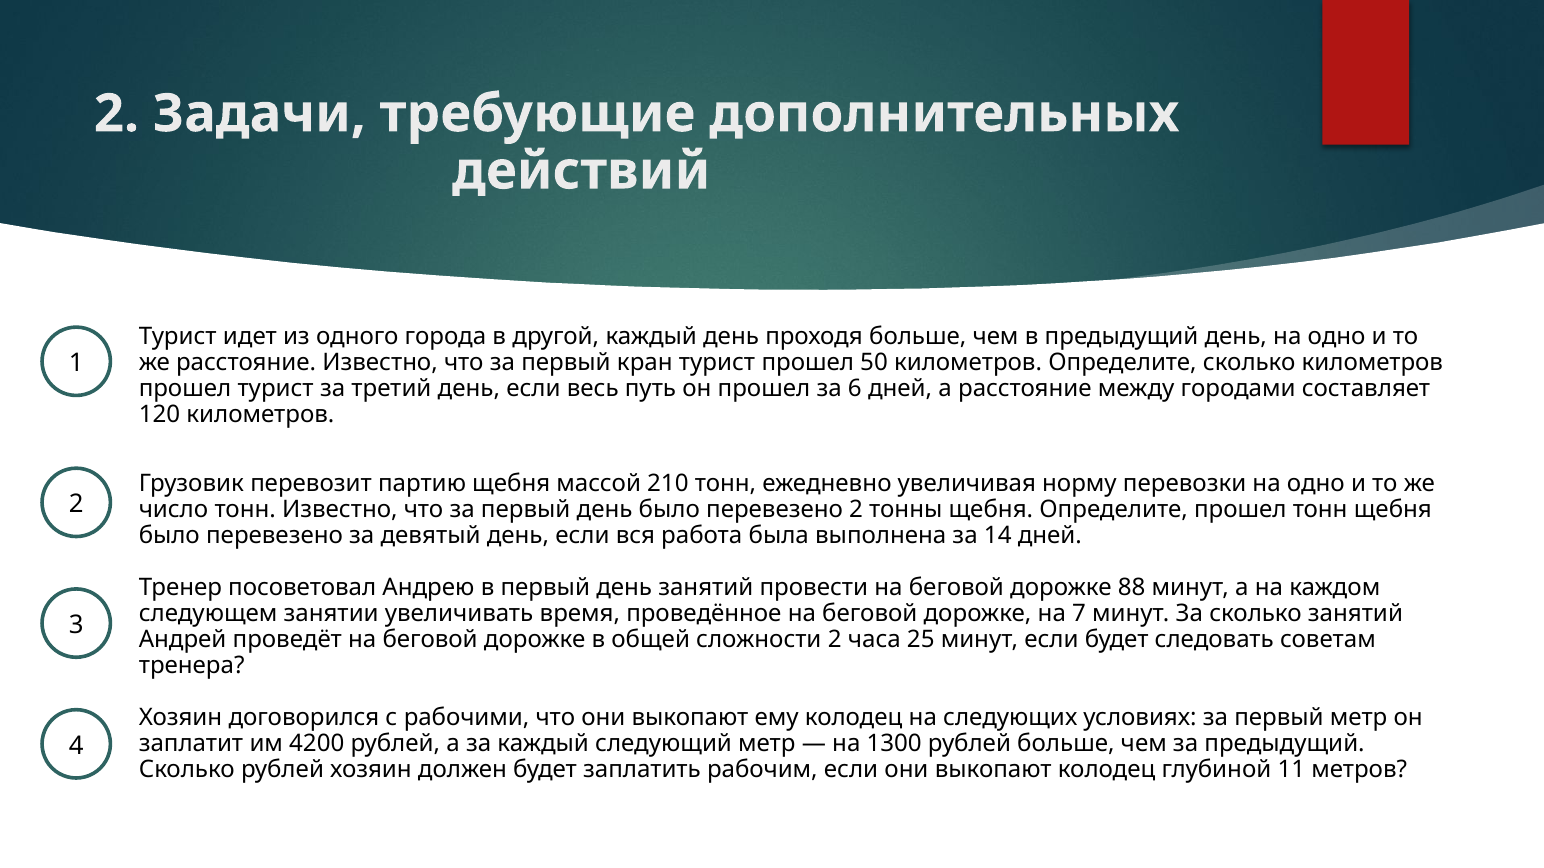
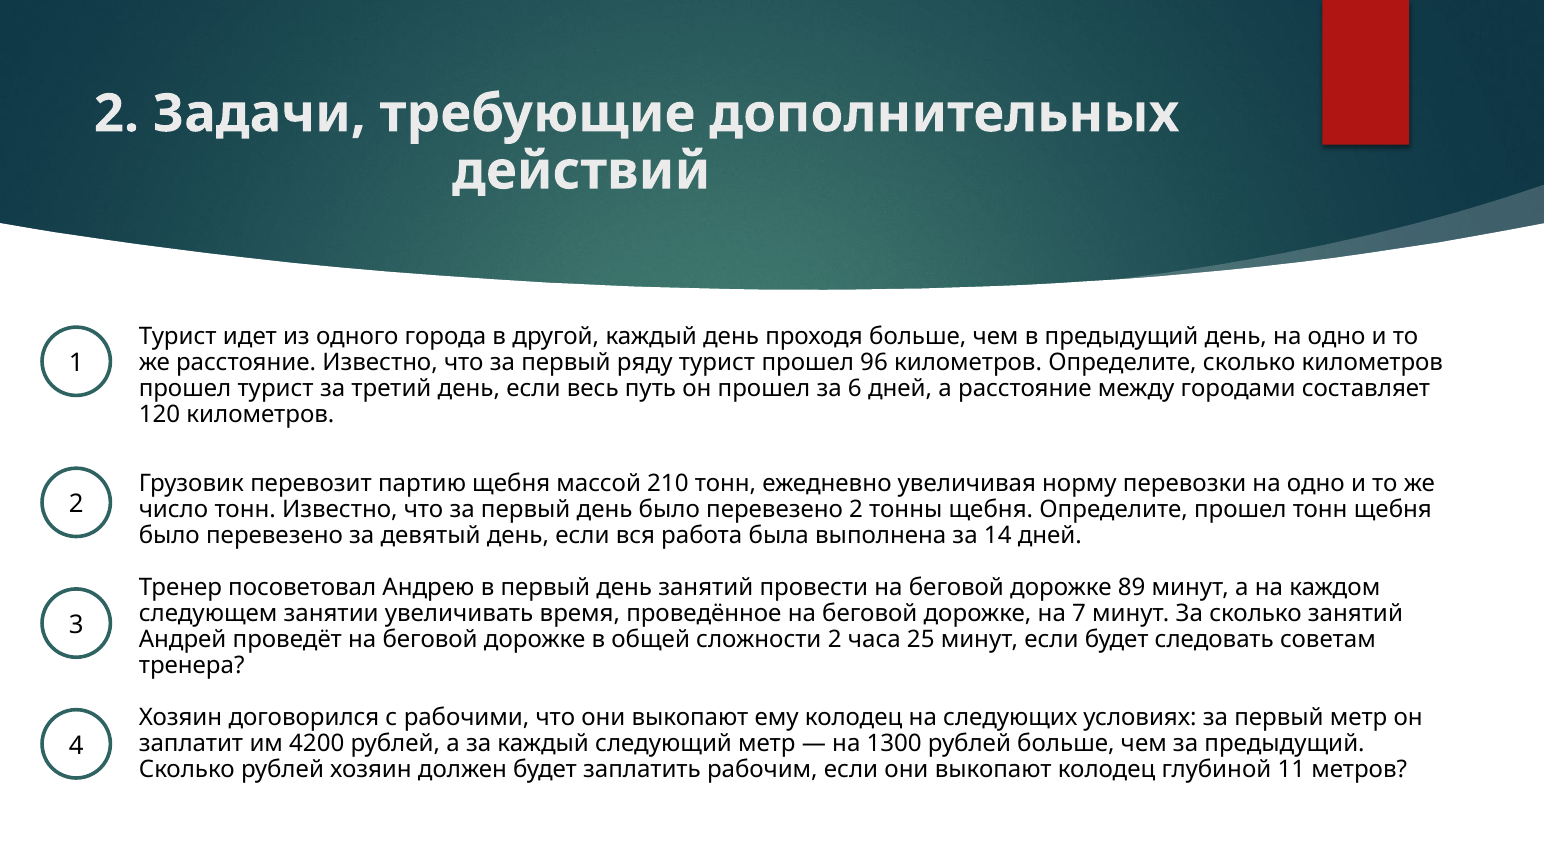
кран: кран -> ряду
50: 50 -> 96
88: 88 -> 89
